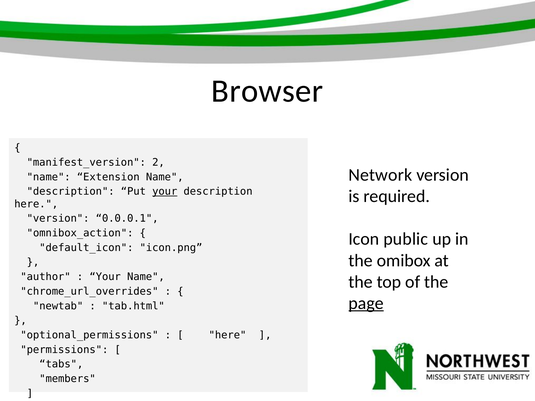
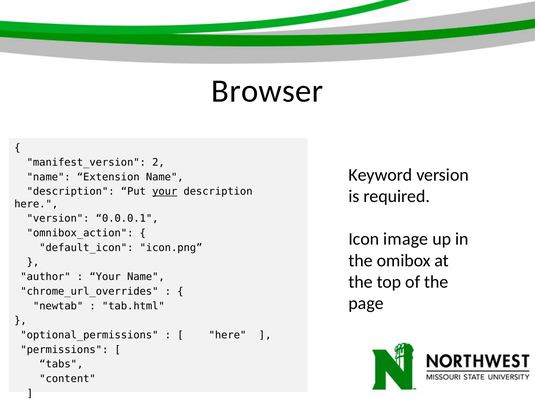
Network: Network -> Keyword
public: public -> image
page underline: present -> none
members: members -> content
